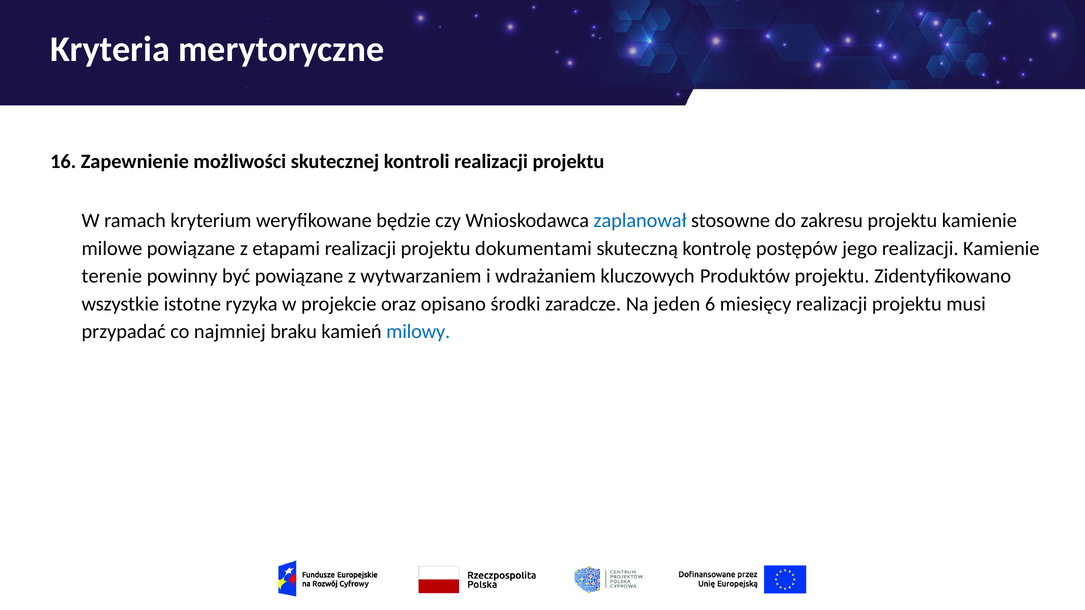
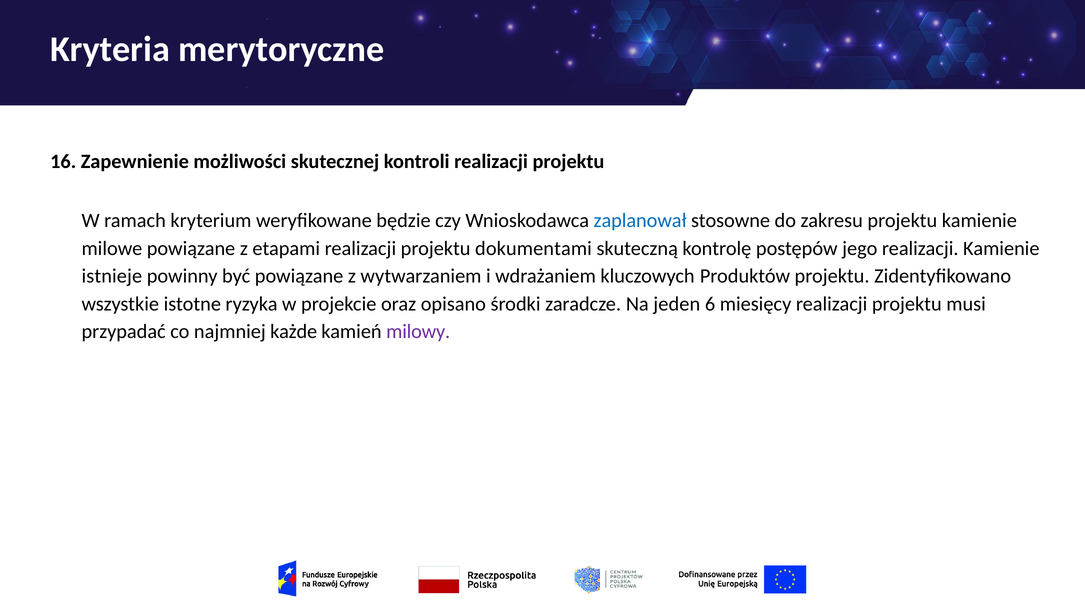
terenie: terenie -> istnieje
braku: braku -> każde
milowy colour: blue -> purple
